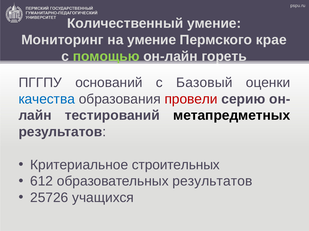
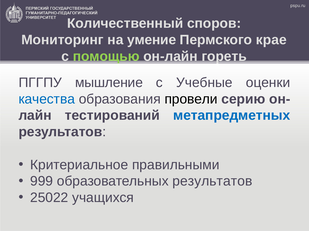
Количественный умение: умение -> споров
оснований: оснований -> мышление
Базовый: Базовый -> Учебные
провели colour: red -> black
метапредметных colour: black -> blue
строительных: строительных -> правильными
612: 612 -> 999
25726: 25726 -> 25022
